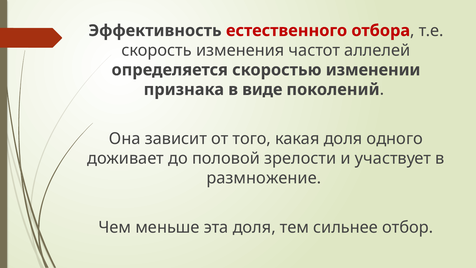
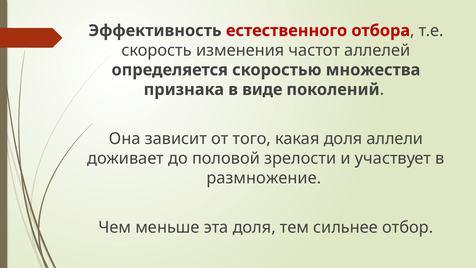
изменении: изменении -> множества
одного: одного -> аллели
